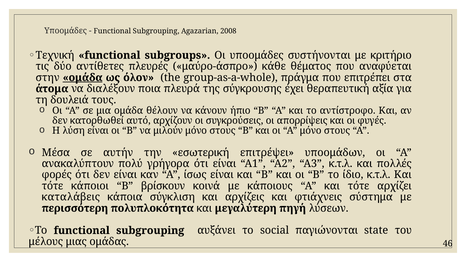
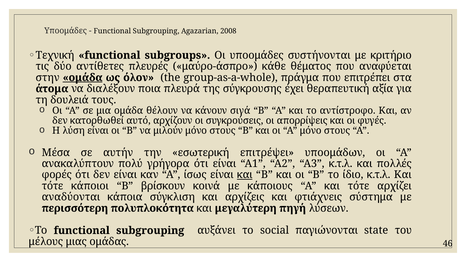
ήπιο: ήπιο -> σιγά
και at (245, 175) underline: none -> present
καταλάβεις: καταλάβεις -> αναδύονται
